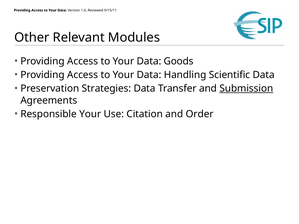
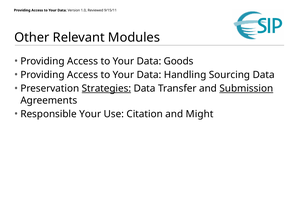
Scientific: Scientific -> Sourcing
Strategies underline: none -> present
Order: Order -> Might
